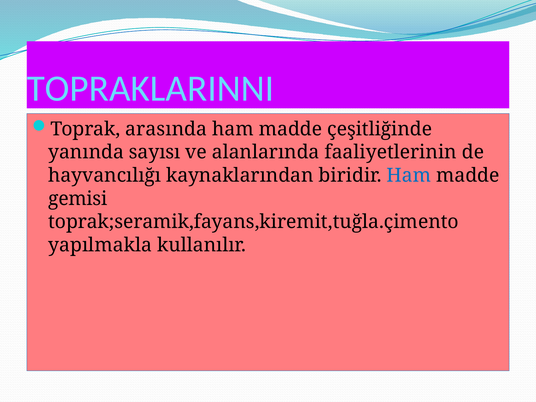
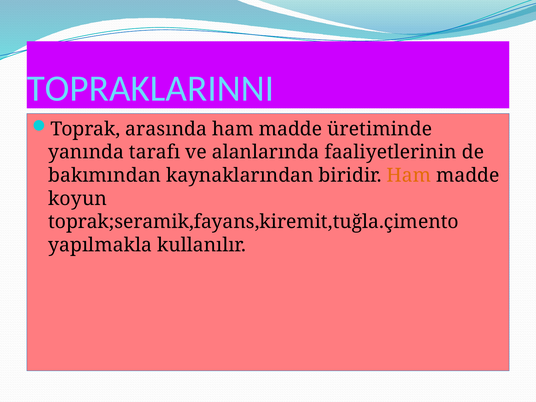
çeşitliğinde: çeşitliğinde -> üretiminde
sayısı: sayısı -> tarafı
hayvancılığı: hayvancılığı -> bakımından
Ham at (409, 175) colour: blue -> orange
gemisi: gemisi -> koyun
